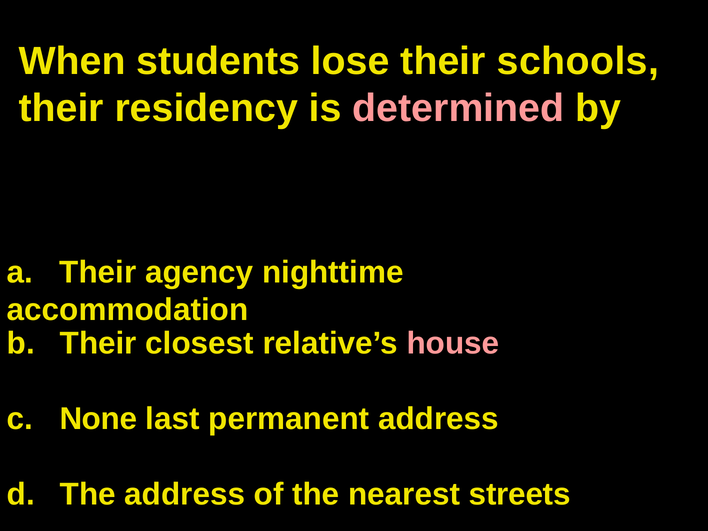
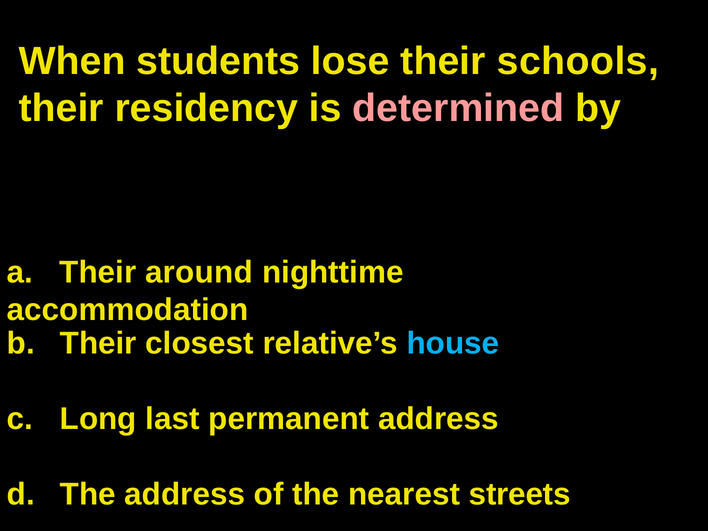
agency: agency -> around
house colour: pink -> light blue
None: None -> Long
